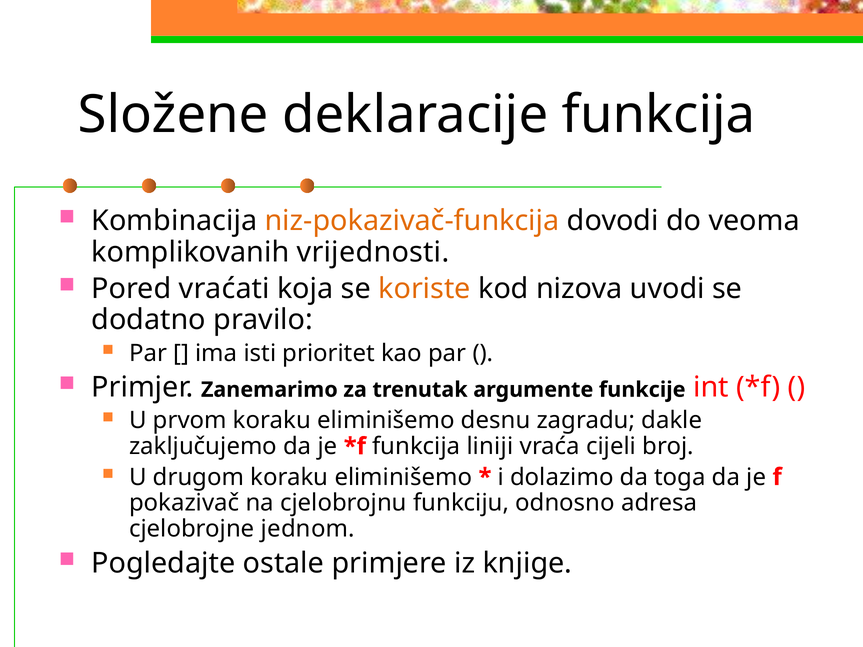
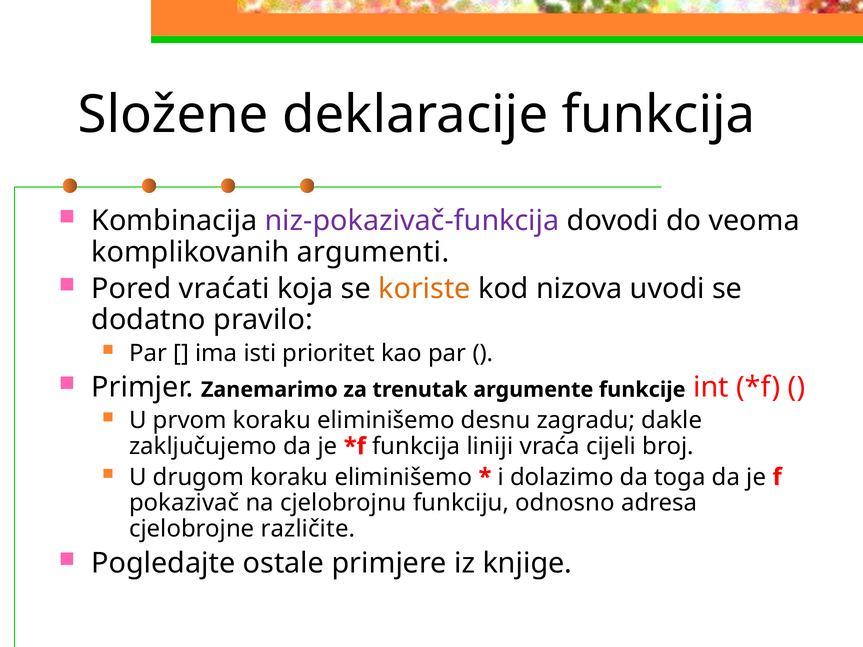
niz-pokazivač-funkcija colour: orange -> purple
vrijednosti: vrijednosti -> argumenti
jednom: jednom -> različite
